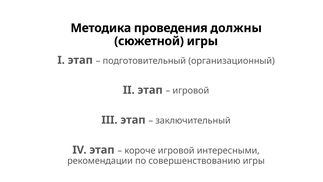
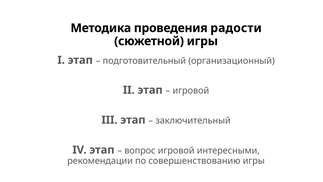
должны: должны -> радости
короче: короче -> вопрос
